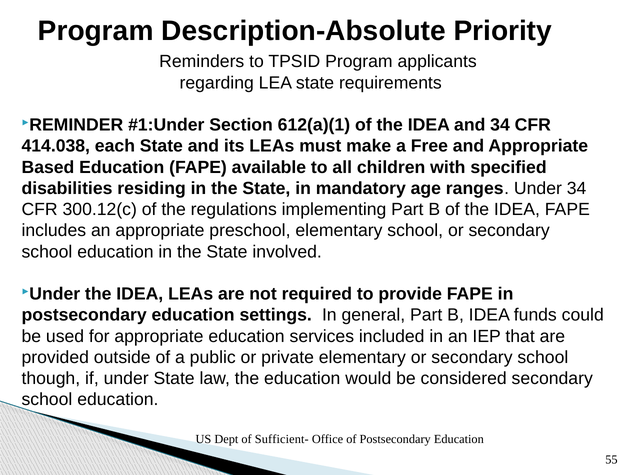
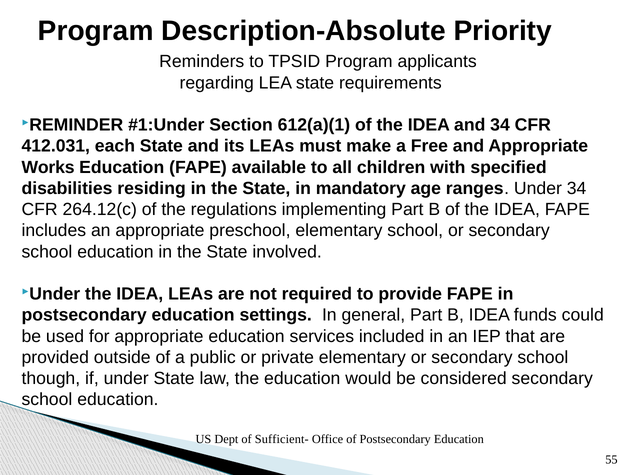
414.038: 414.038 -> 412.031
Based: Based -> Works
300.12(c: 300.12(c -> 264.12(c
